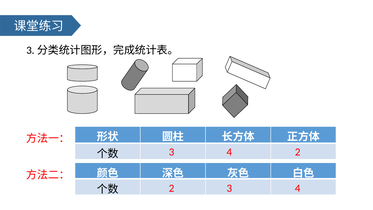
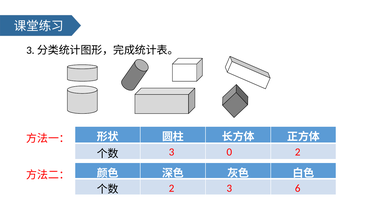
4 at (229, 152): 4 -> 0
2 3 4: 4 -> 6
